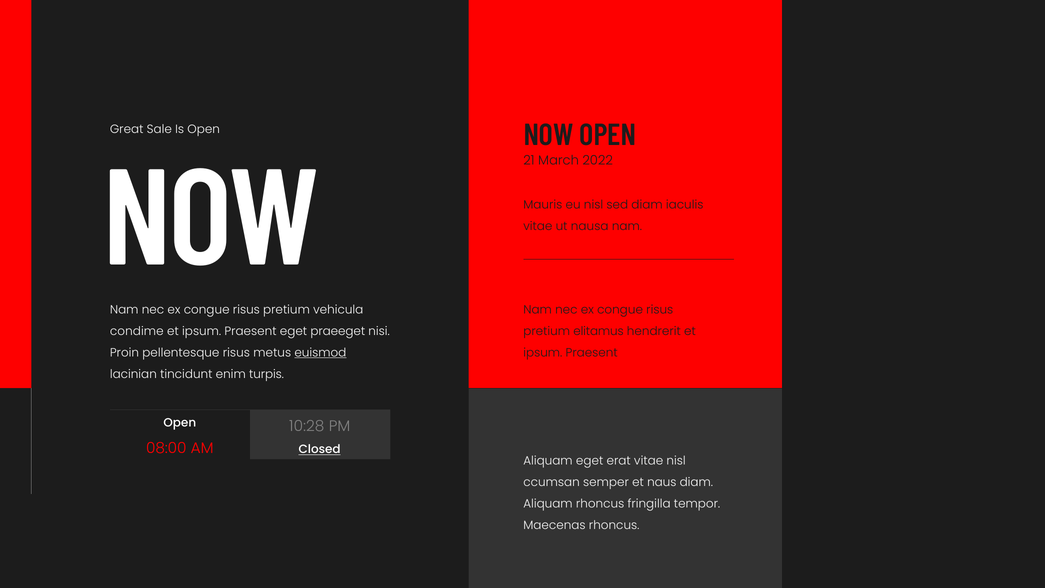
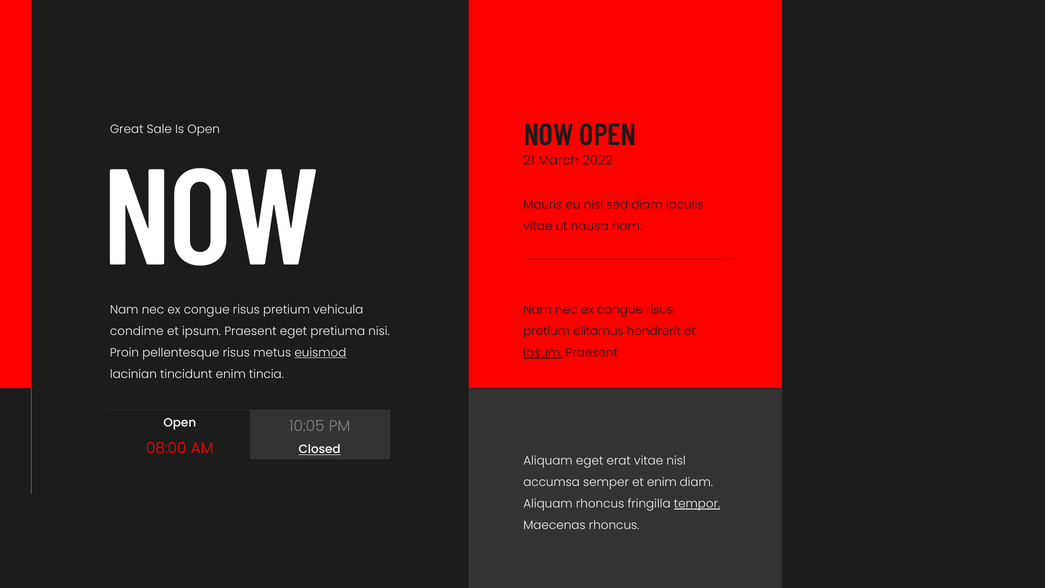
praeeget: praeeget -> pretiuma
ipsum at (543, 353) underline: none -> present
turpis: turpis -> tincia
10:28: 10:28 -> 10:05
ccumsan: ccumsan -> accumsa
et naus: naus -> enim
tempor underline: none -> present
